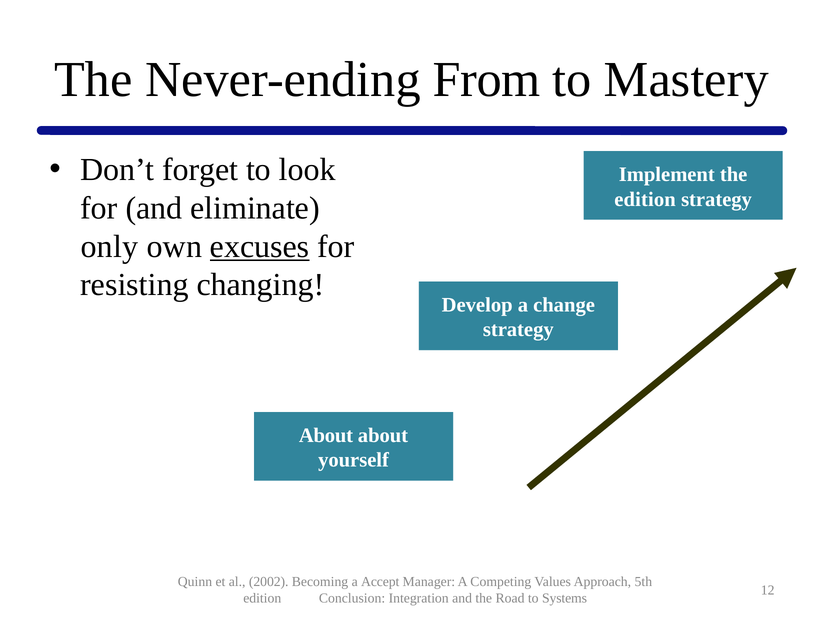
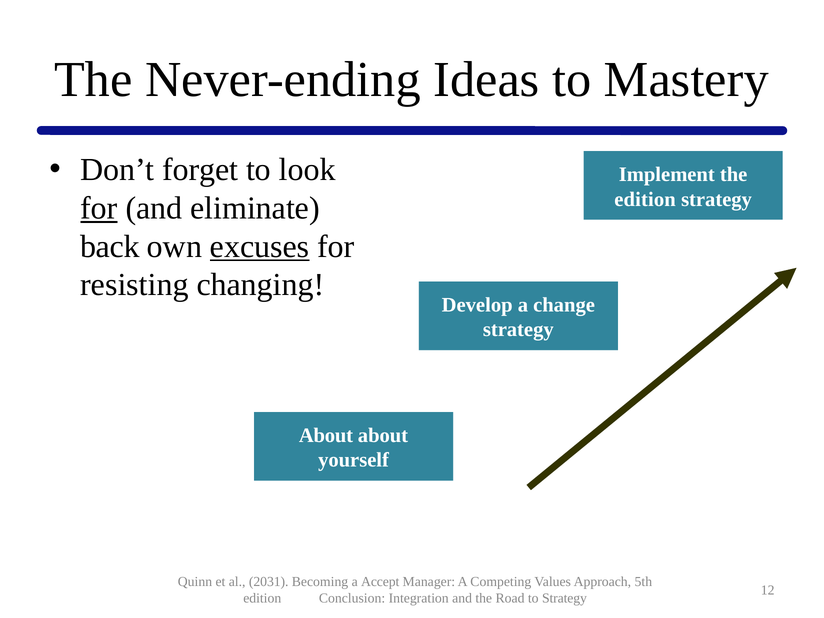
From: From -> Ideas
for at (99, 208) underline: none -> present
only: only -> back
2002: 2002 -> 2031
to Systems: Systems -> Strategy
